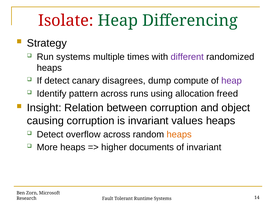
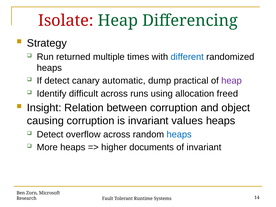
Run systems: systems -> returned
different colour: purple -> blue
disagrees: disagrees -> automatic
compute: compute -> practical
pattern: pattern -> difficult
heaps at (179, 134) colour: orange -> blue
